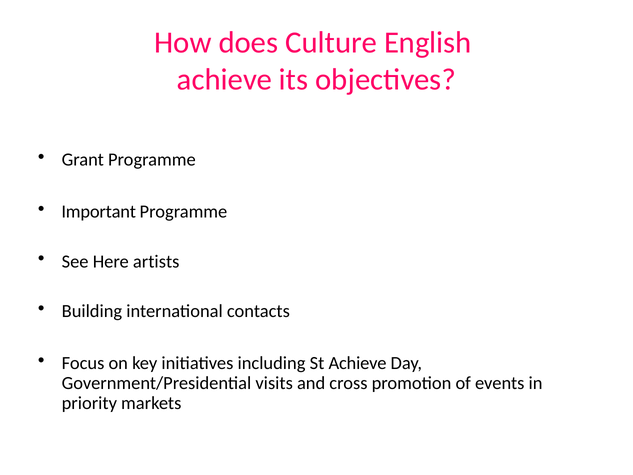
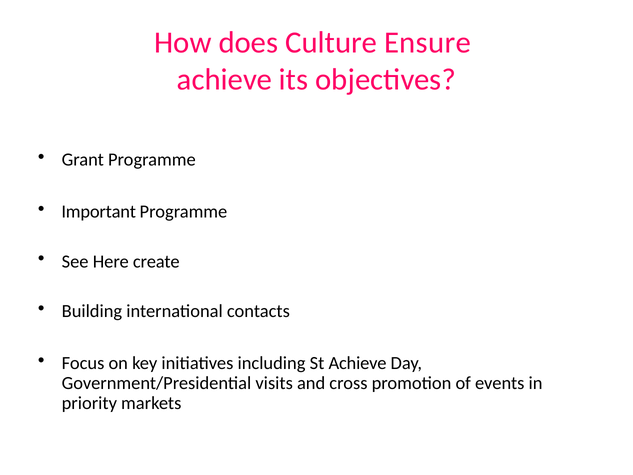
English: English -> Ensure
artists: artists -> create
